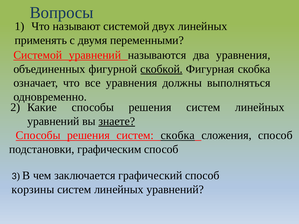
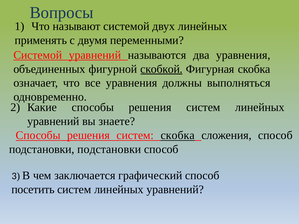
знаете underline: present -> none
подстановки графическим: графическим -> подстановки
корзины: корзины -> посетить
